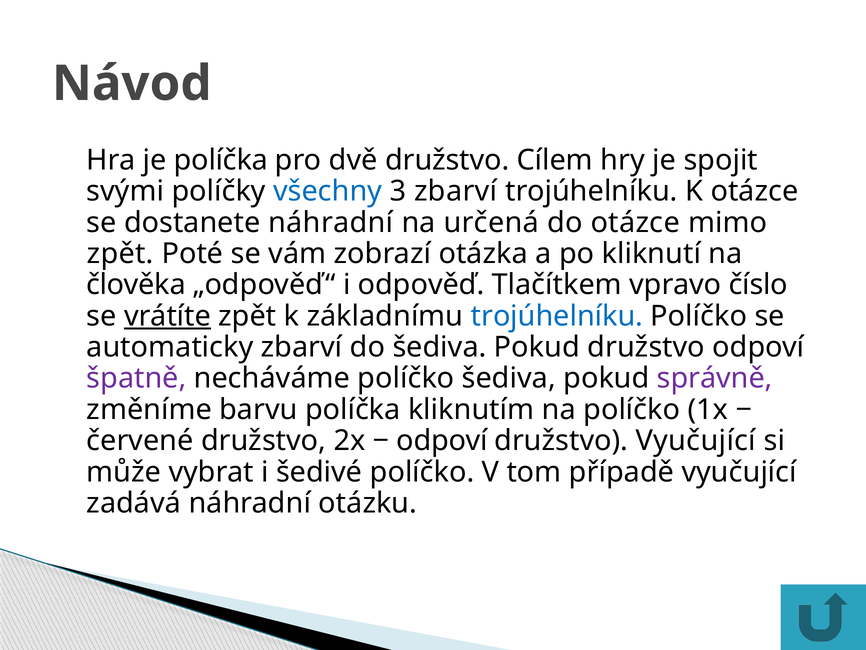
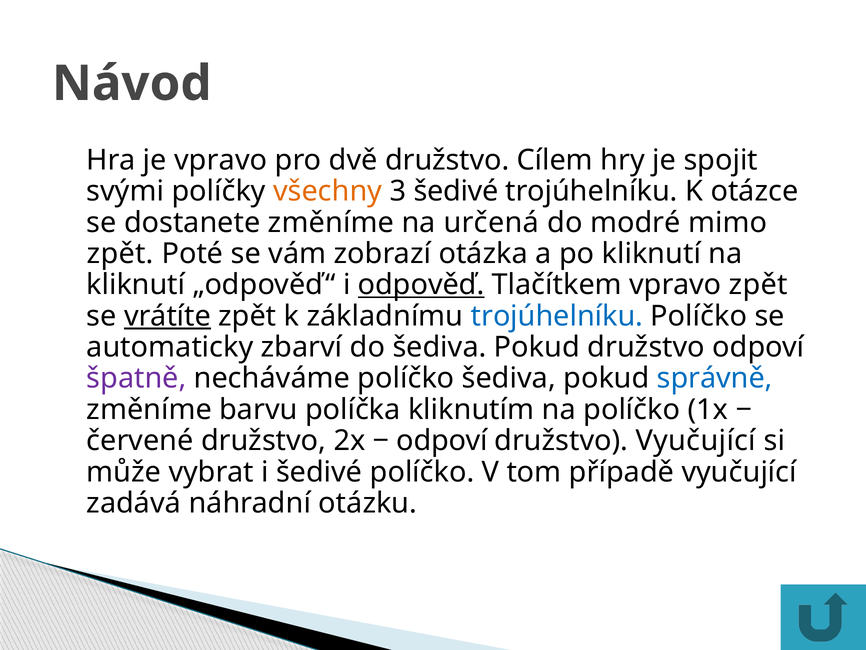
je políčka: políčka -> vpravo
všechny colour: blue -> orange
3 zbarví: zbarví -> šedivé
dostanete náhradní: náhradní -> změníme
do otázce: otázce -> modré
člověka at (136, 285): člověka -> kliknutí
odpověď underline: none -> present
vpravo číslo: číslo -> zpět
správně colour: purple -> blue
